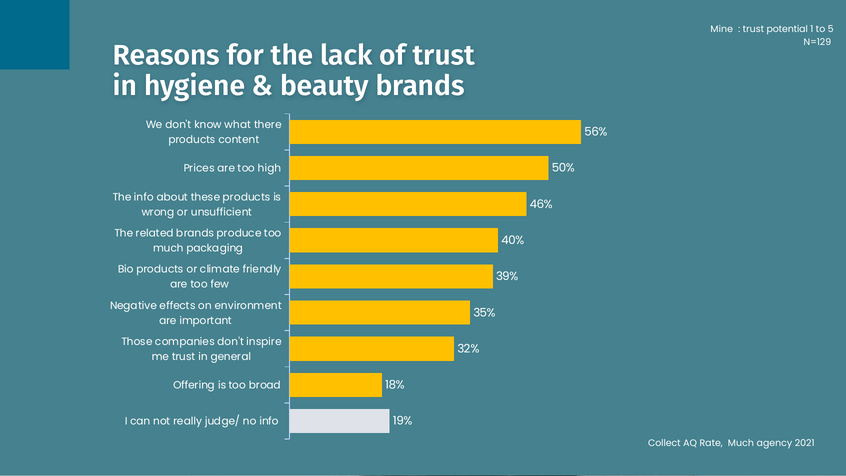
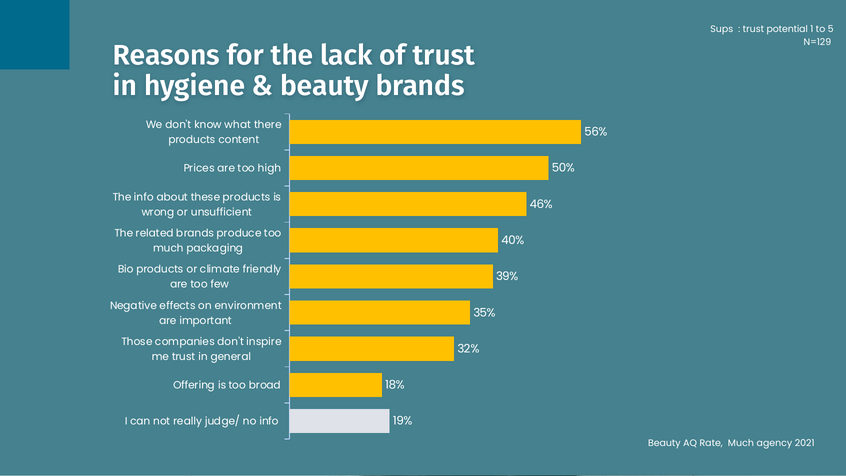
Mine: Mine -> Sups
Collect at (664, 443): Collect -> Beauty
